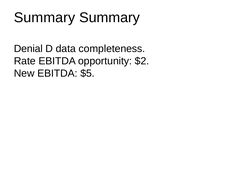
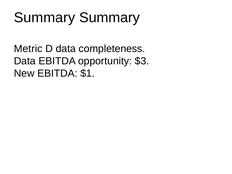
Denial: Denial -> Metric
Rate at (25, 61): Rate -> Data
$2: $2 -> $3
$5: $5 -> $1
